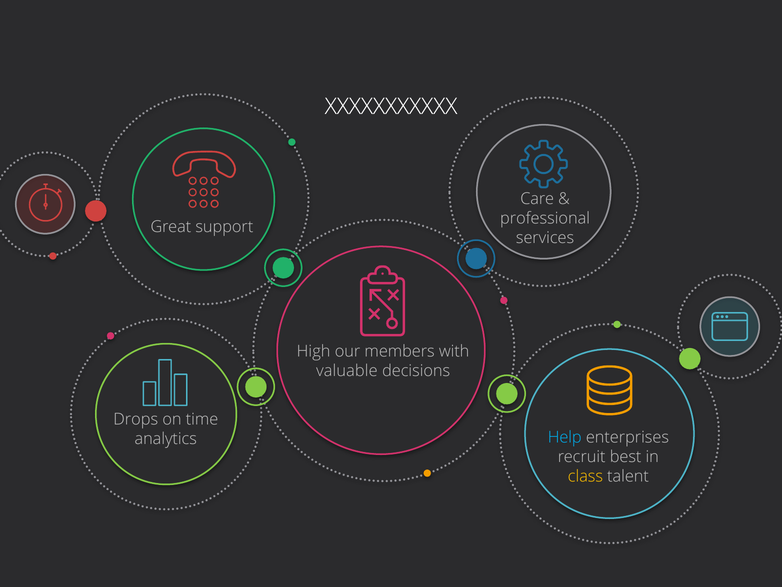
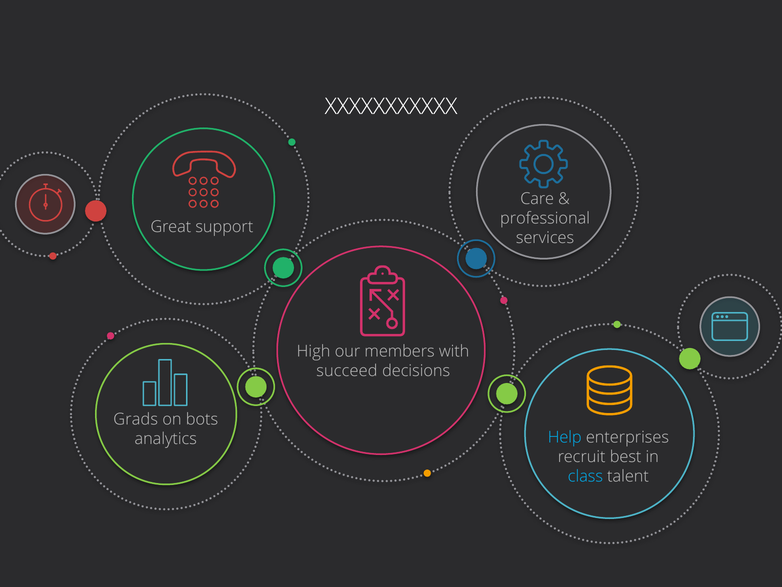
valuable: valuable -> succeed
Drops: Drops -> Grads
time: time -> bots
class colour: yellow -> light blue
